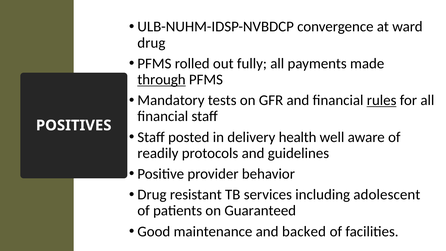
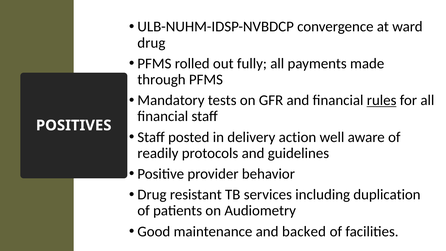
through underline: present -> none
health: health -> action
adolescent: adolescent -> duplication
Guaranteed: Guaranteed -> Audiometry
